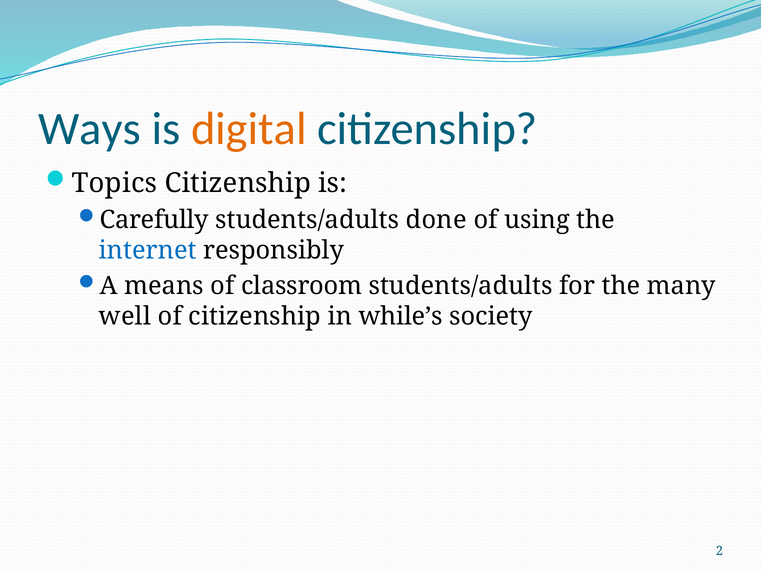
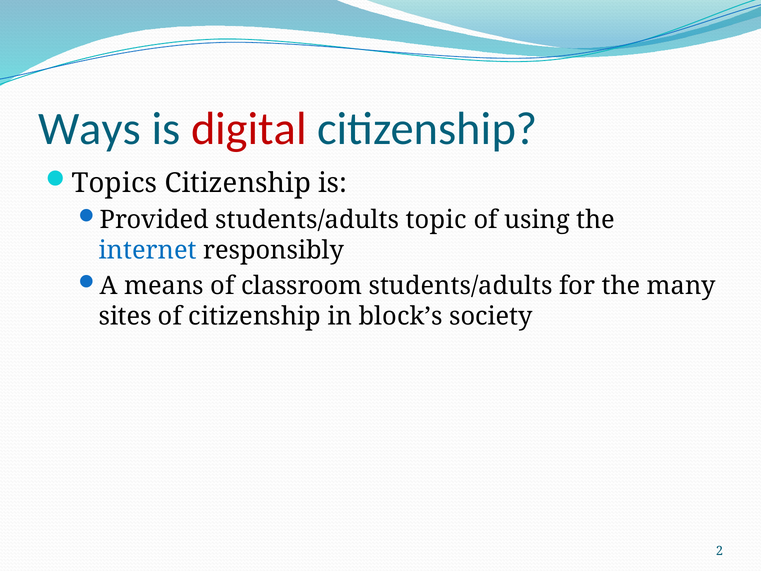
digital colour: orange -> red
Carefully: Carefully -> Provided
done: done -> topic
well: well -> sites
while’s: while’s -> block’s
